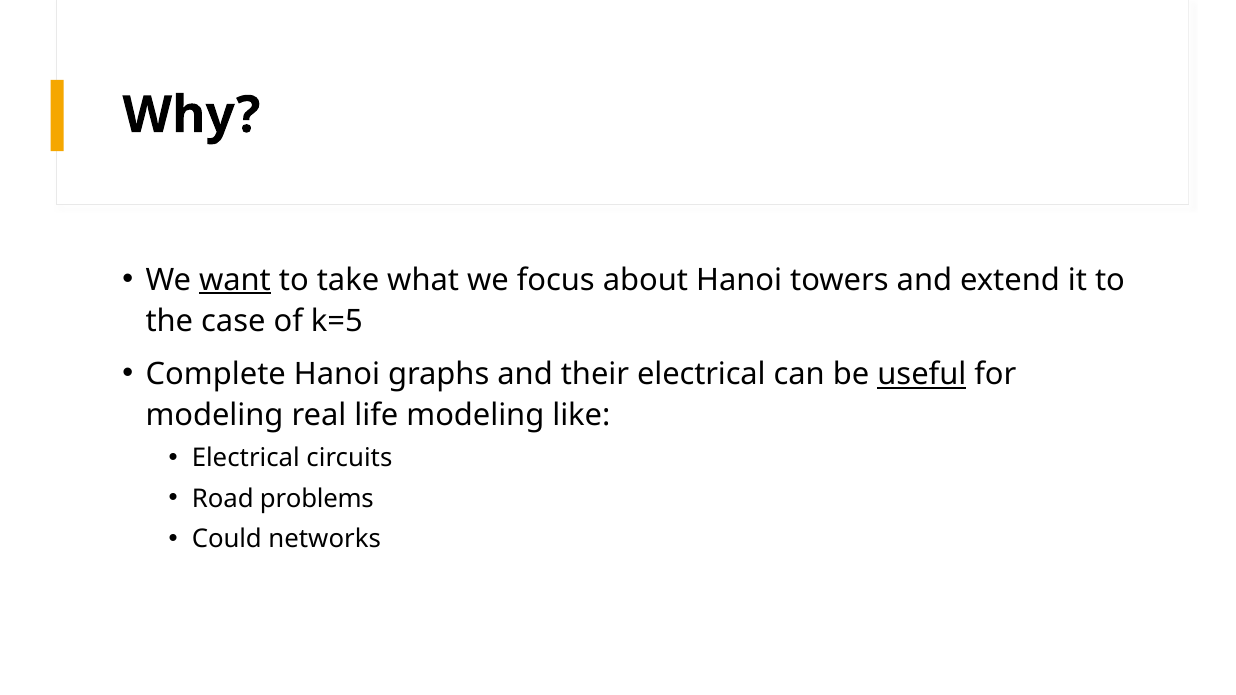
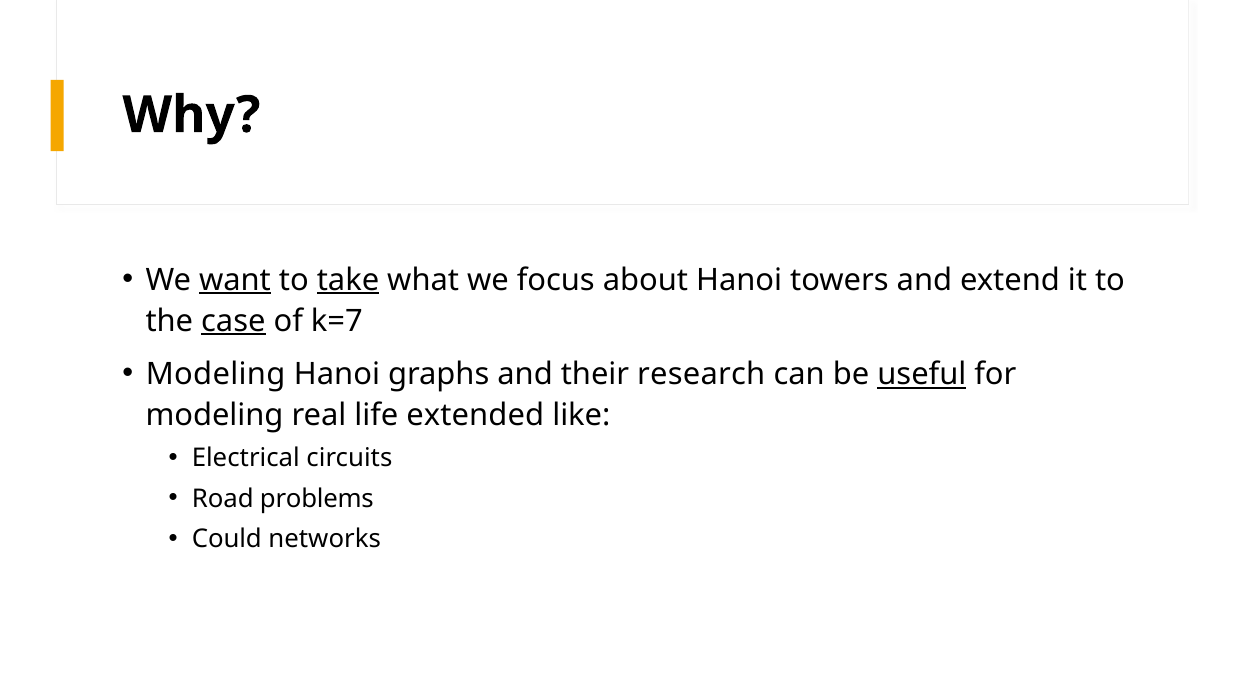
take underline: none -> present
case underline: none -> present
k=5: k=5 -> k=7
Complete at (216, 375): Complete -> Modeling
their electrical: electrical -> research
life modeling: modeling -> extended
